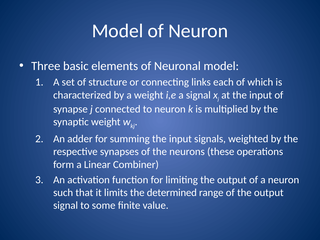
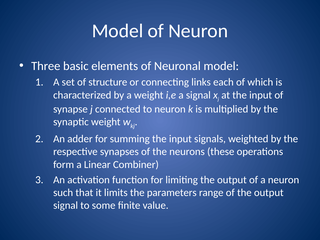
determined: determined -> parameters
